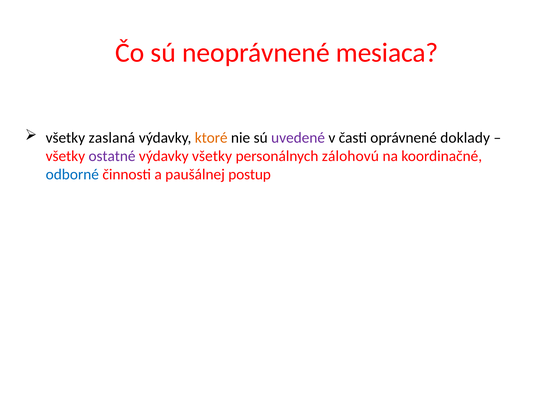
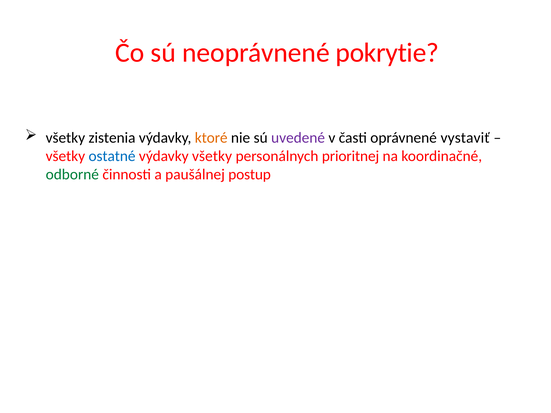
mesiaca: mesiaca -> pokrytie
zaslaná: zaslaná -> zistenia
doklady: doklady -> vystaviť
ostatné colour: purple -> blue
zálohovú: zálohovú -> prioritnej
odborné colour: blue -> green
